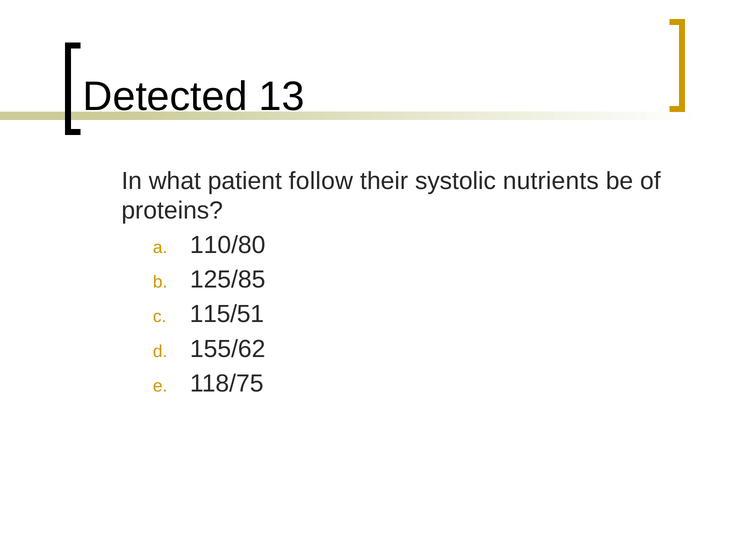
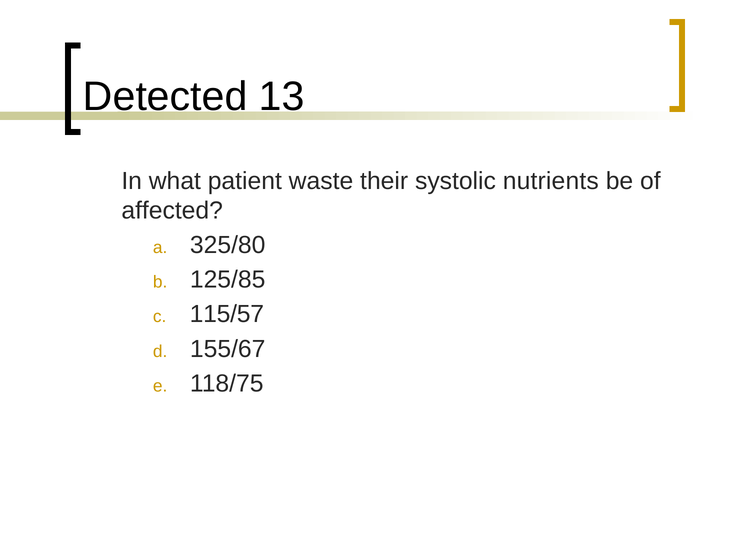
follow: follow -> waste
proteins: proteins -> affected
110/80: 110/80 -> 325/80
115/51: 115/51 -> 115/57
155/62: 155/62 -> 155/67
